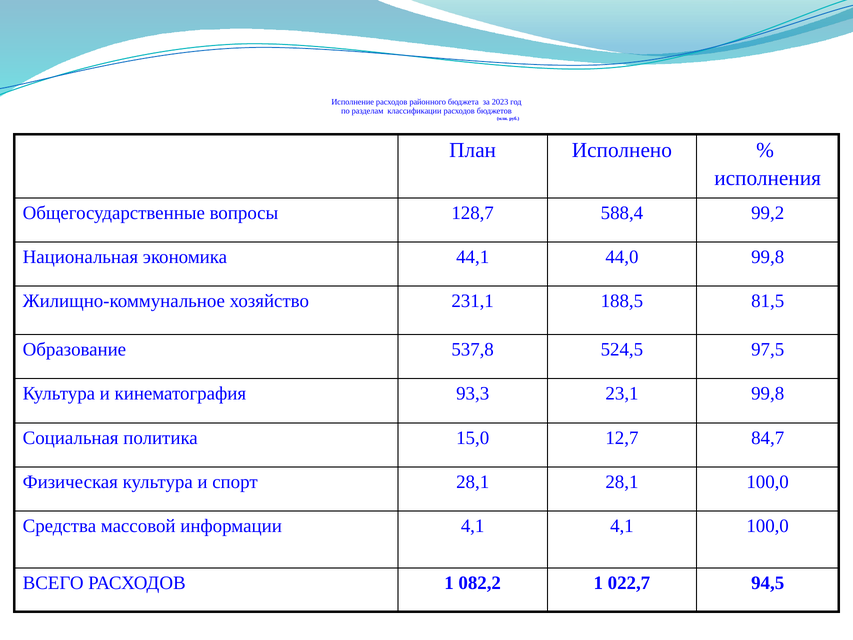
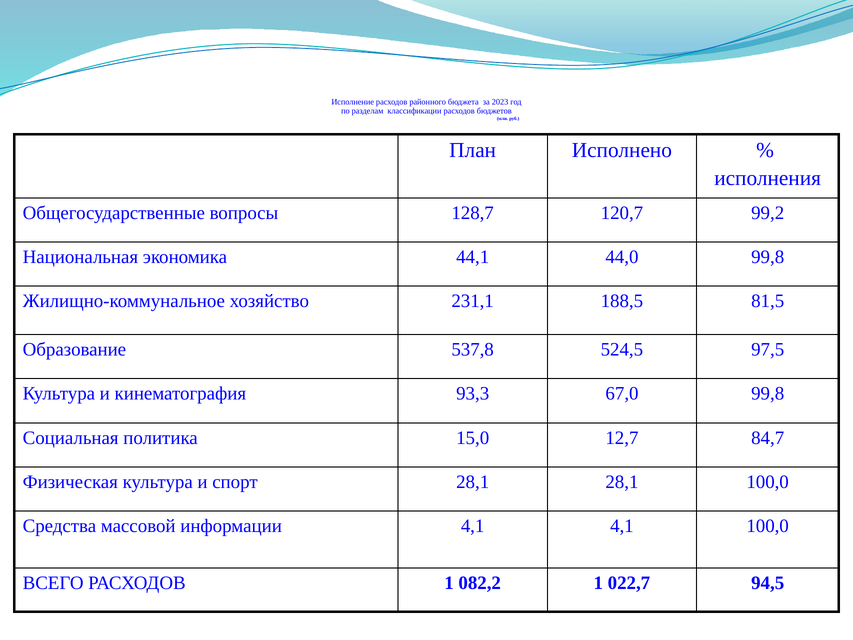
588,4: 588,4 -> 120,7
23,1: 23,1 -> 67,0
